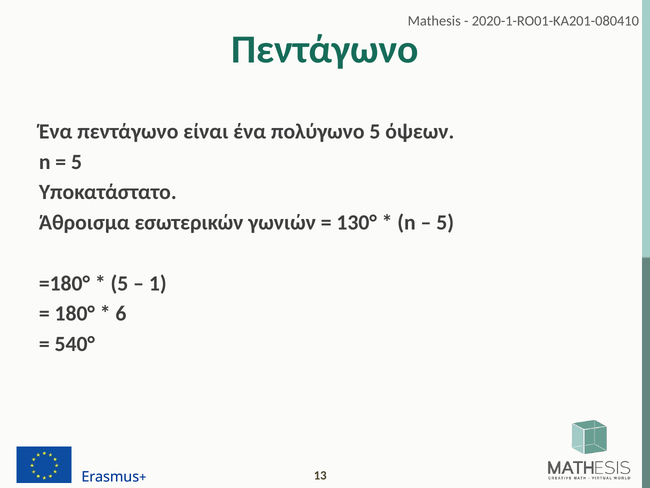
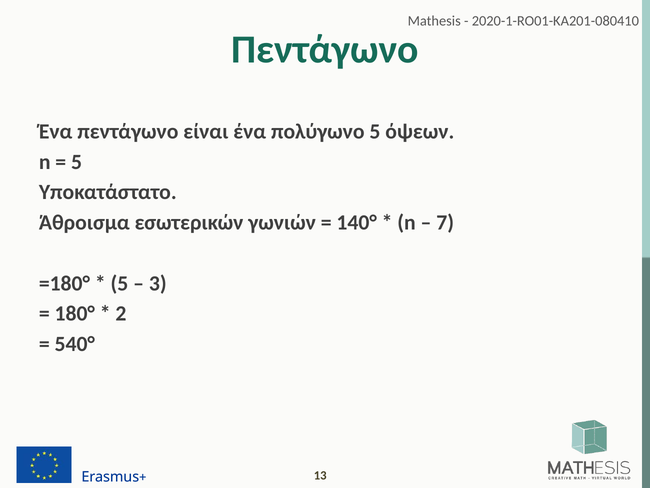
130°: 130° -> 140°
5 at (445, 222): 5 -> 7
1: 1 -> 3
6: 6 -> 2
